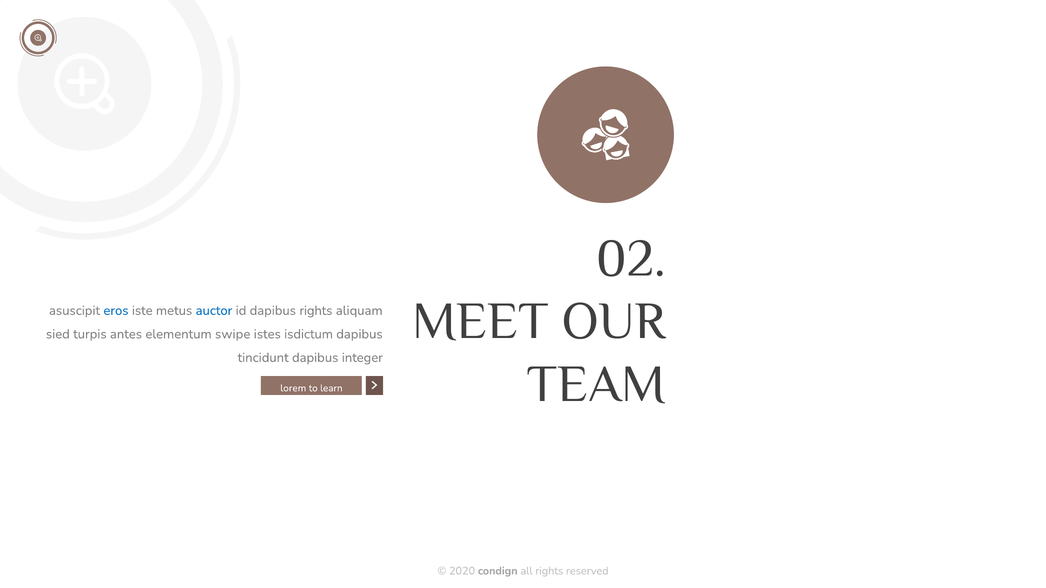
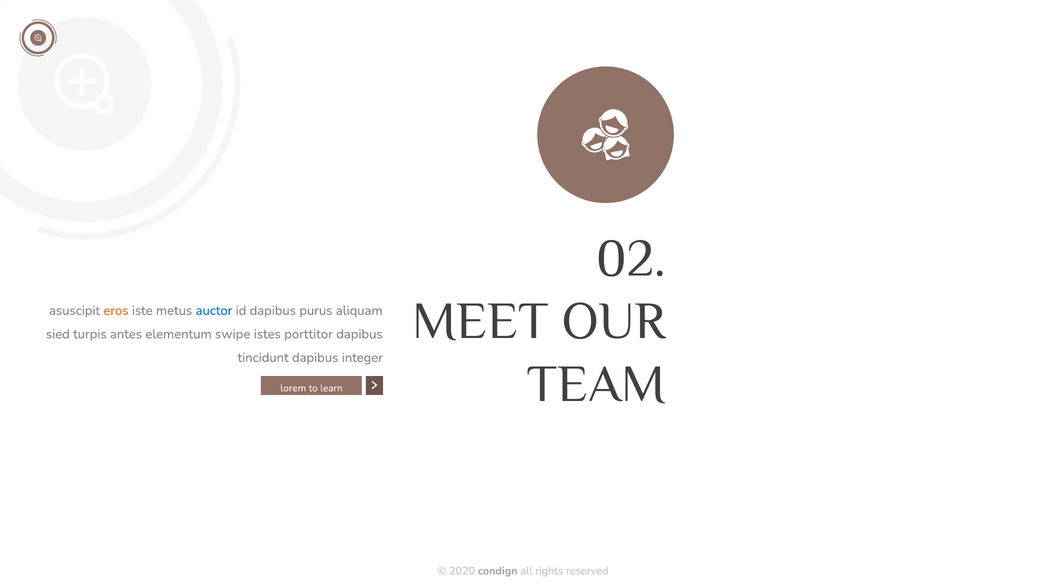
eros colour: blue -> orange
dapibus rights: rights -> purus
isdictum: isdictum -> porttitor
